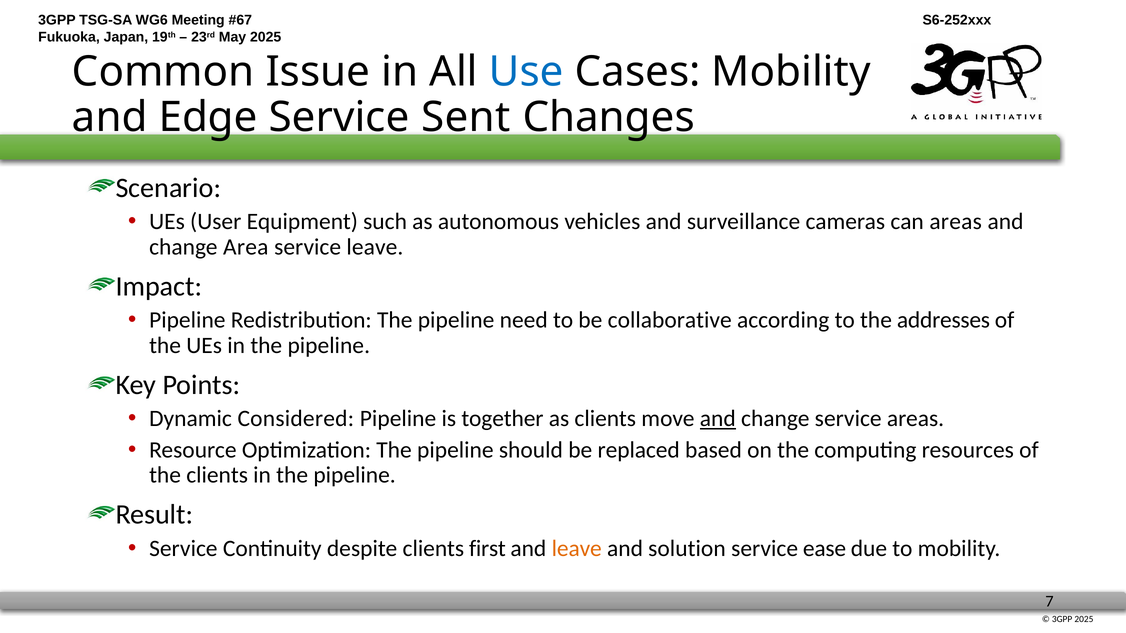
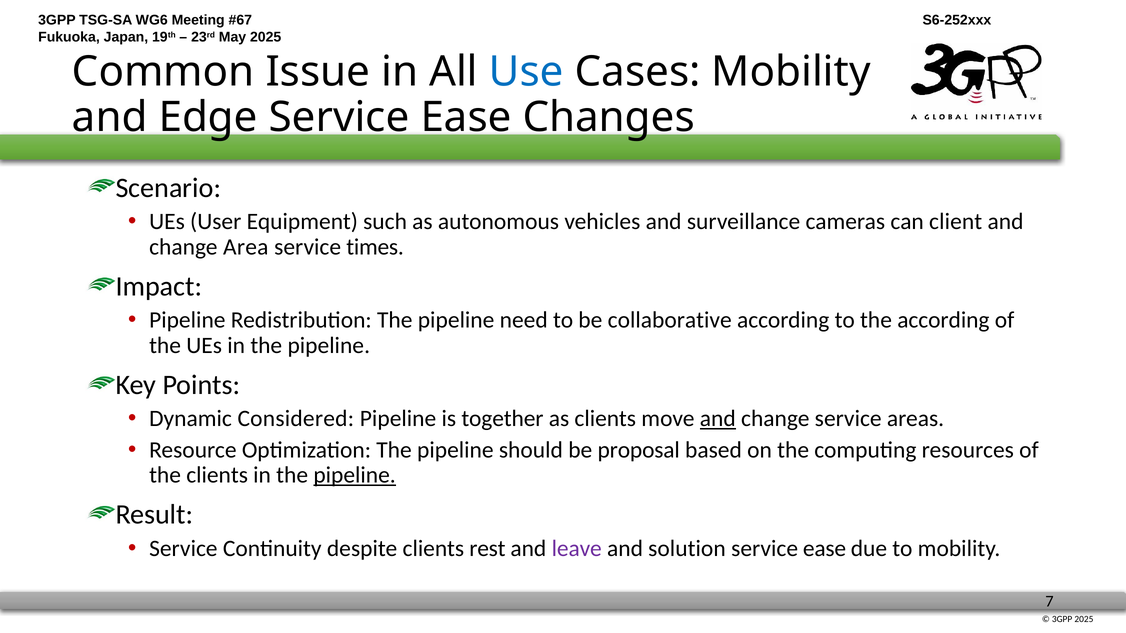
Edge Service Sent: Sent -> Ease
can areas: areas -> client
service leave: leave -> times
the addresses: addresses -> according
replaced: replaced -> proposal
pipeline at (355, 475) underline: none -> present
first: first -> rest
leave at (577, 549) colour: orange -> purple
